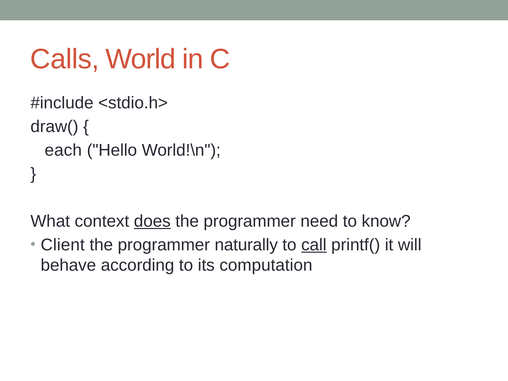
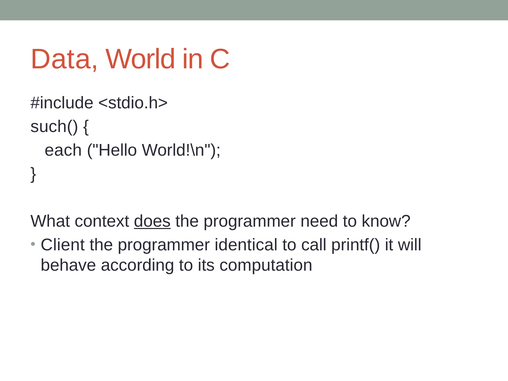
Calls: Calls -> Data
draw(: draw( -> such(
naturally: naturally -> identical
call underline: present -> none
